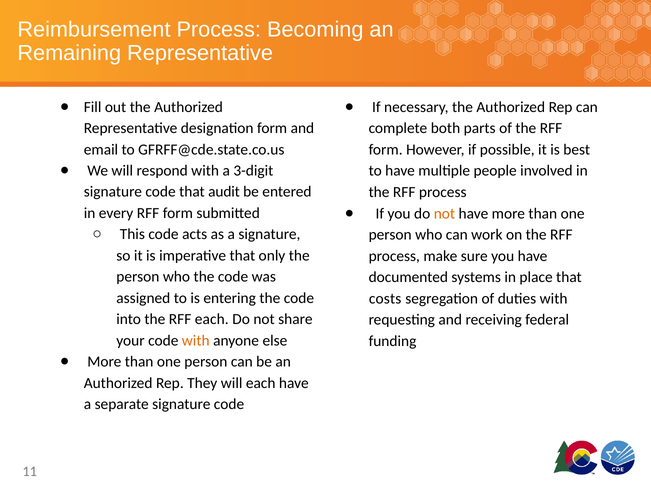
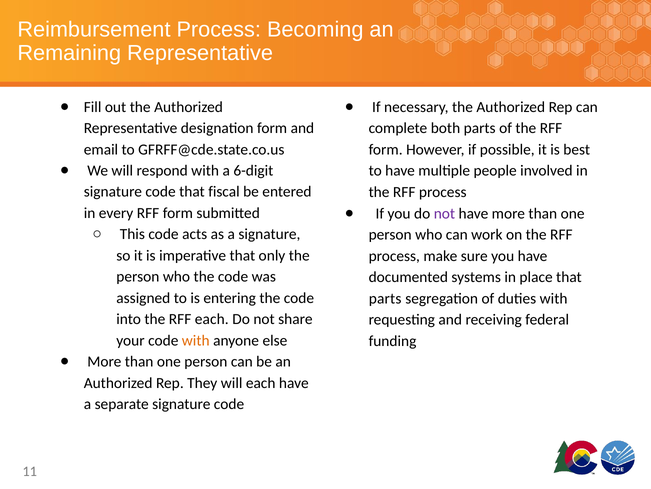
3-digit: 3-digit -> 6-digit
audit: audit -> fiscal
not at (444, 213) colour: orange -> purple
costs at (385, 298): costs -> parts
